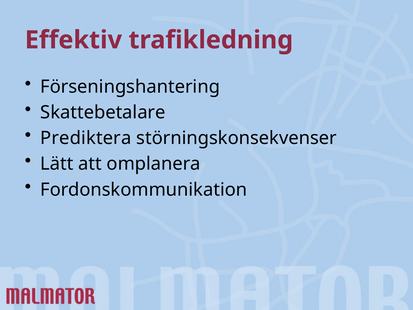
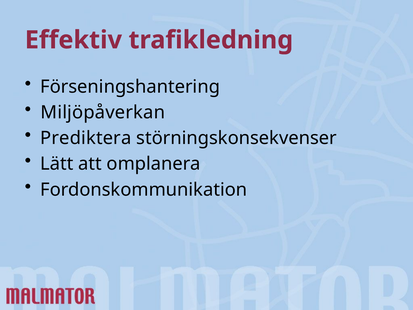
Skattebetalare: Skattebetalare -> Miljöpåverkan
